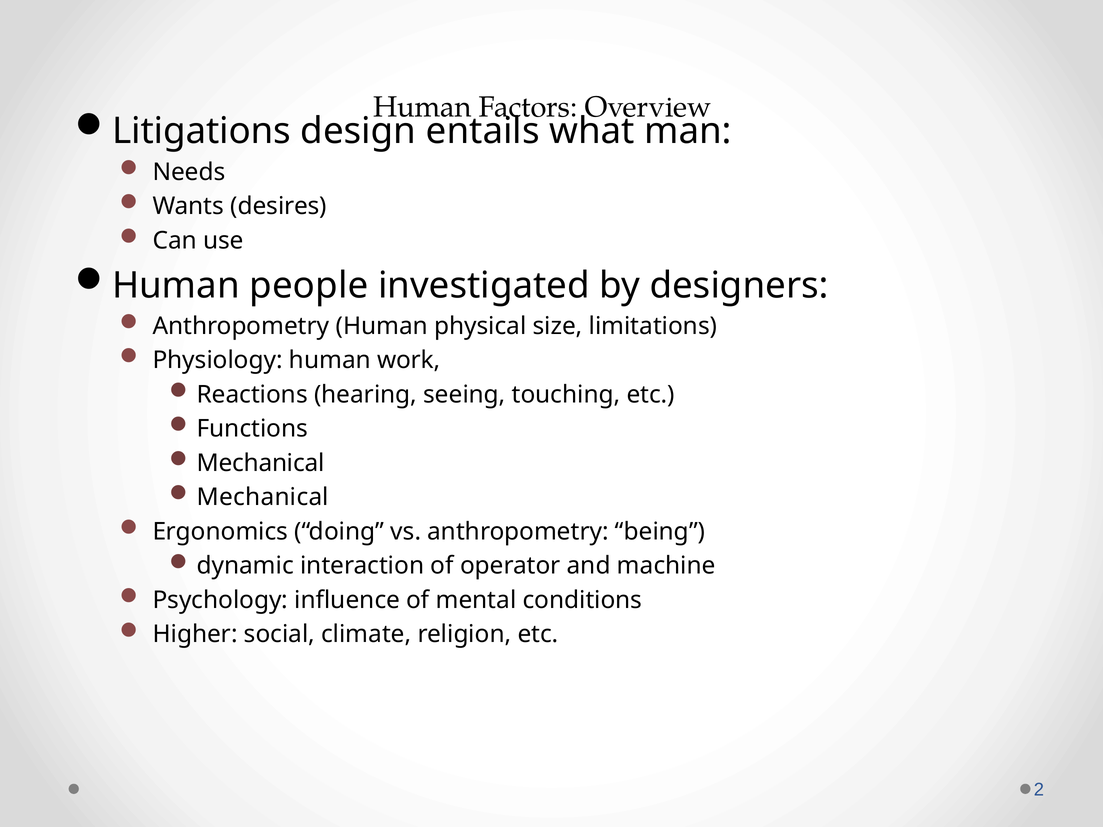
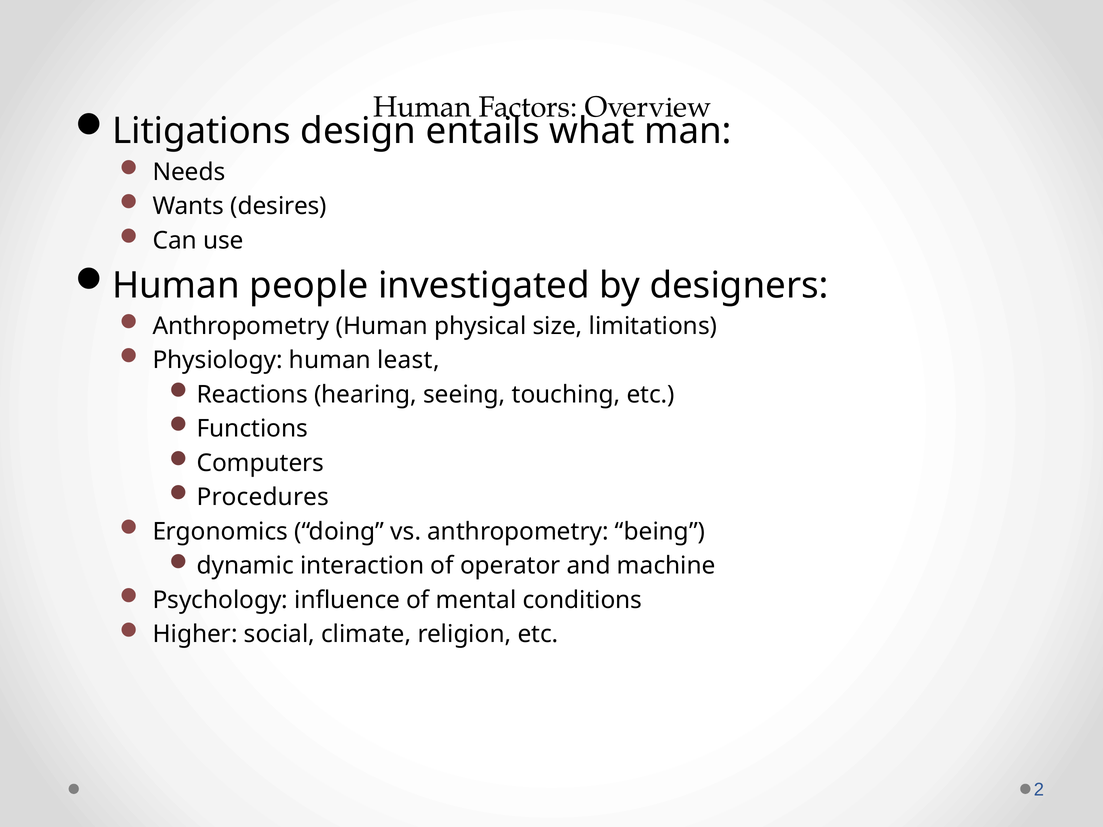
work: work -> least
Mechanical at (261, 463): Mechanical -> Computers
Mechanical at (263, 498): Mechanical -> Procedures
